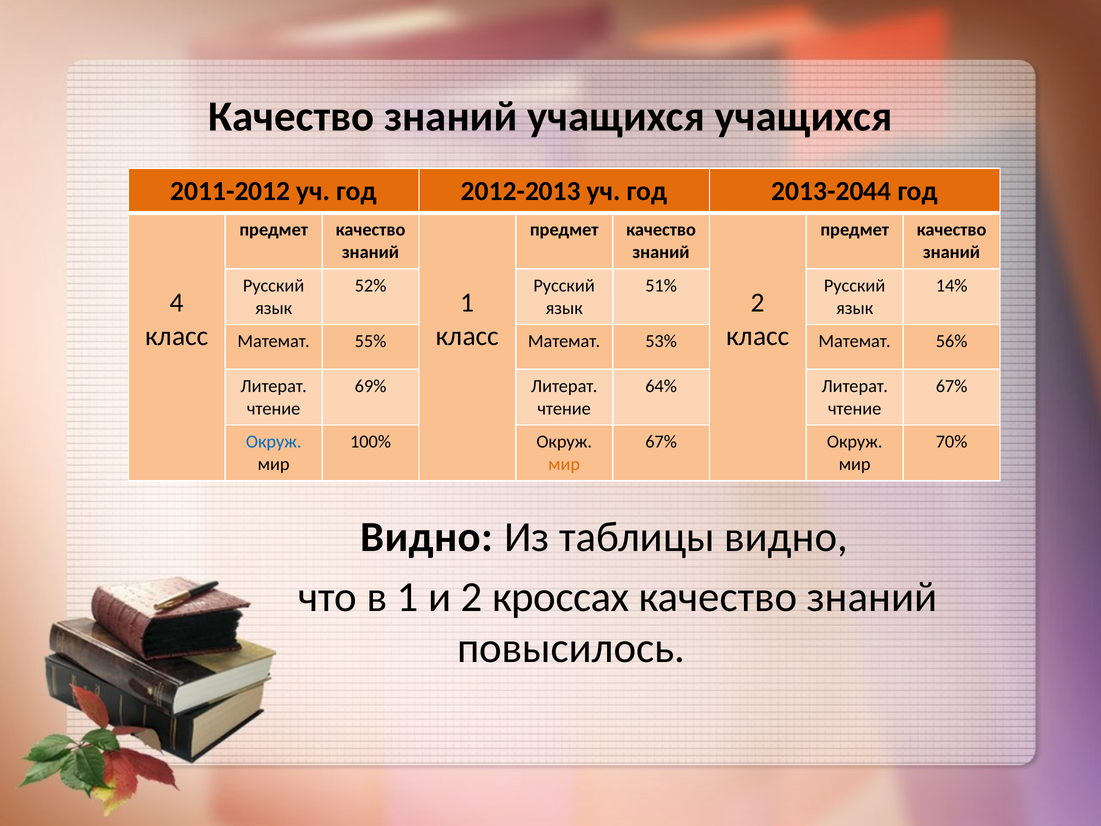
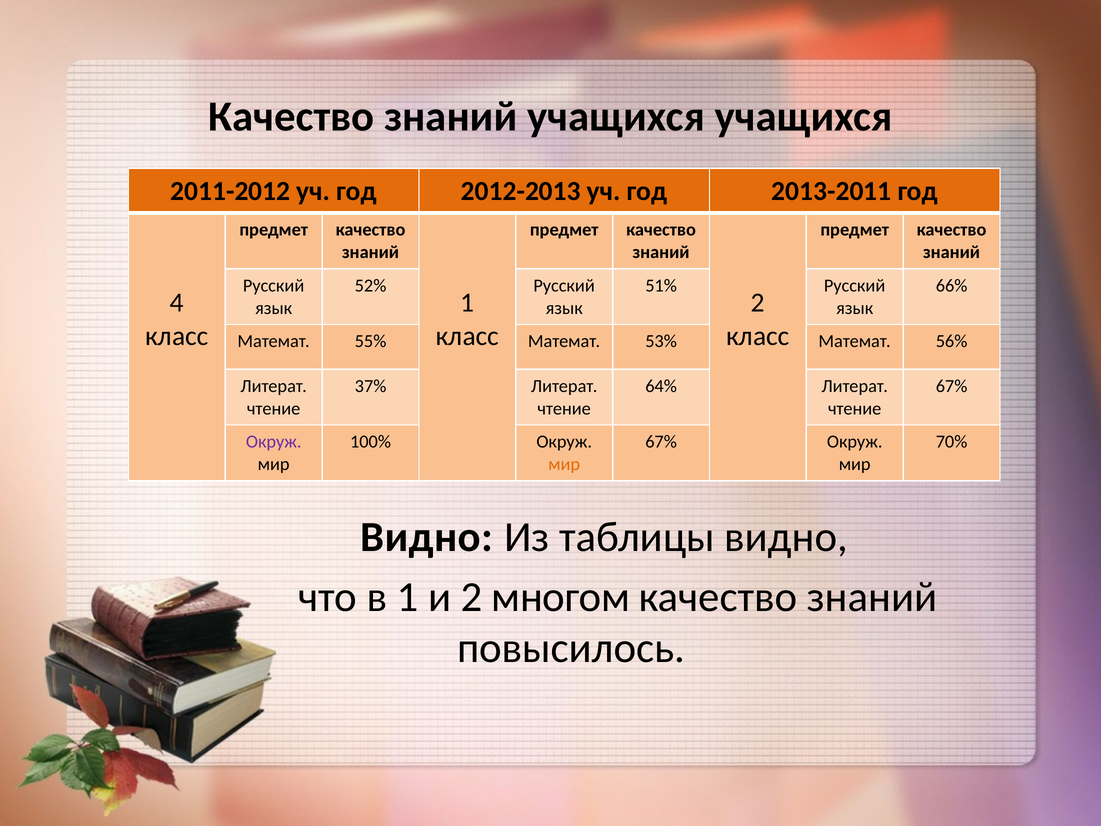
2013-2044: 2013-2044 -> 2013-2011
14%: 14% -> 66%
69%: 69% -> 37%
Окруж at (274, 442) colour: blue -> purple
кроссах: кроссах -> многом
